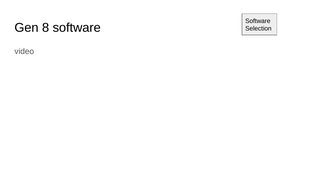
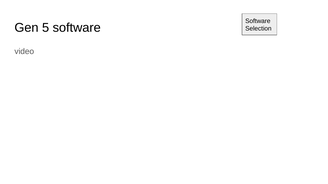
8: 8 -> 5
